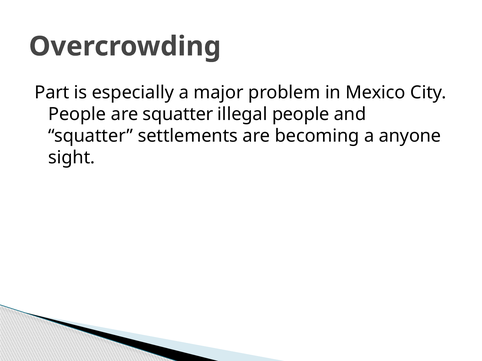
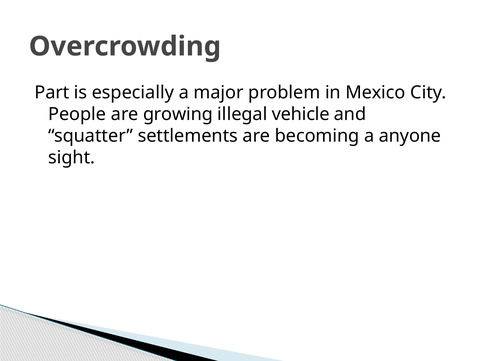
are squatter: squatter -> growing
illegal people: people -> vehicle
